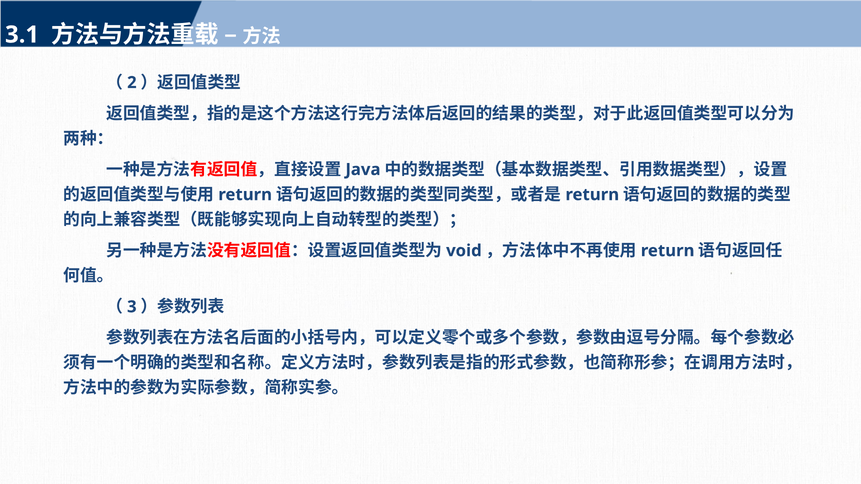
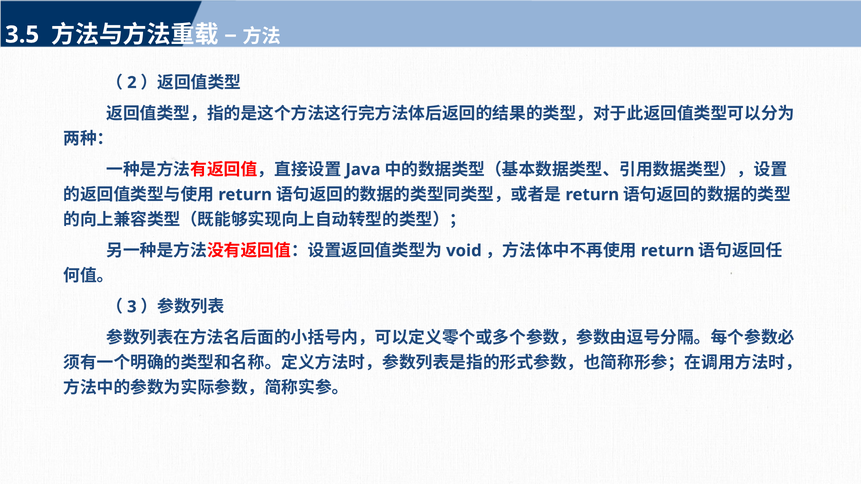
3.1: 3.1 -> 3.5
